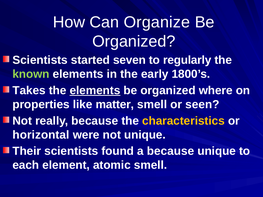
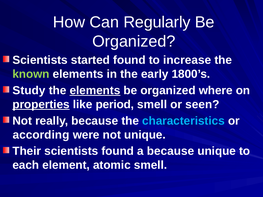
Organize: Organize -> Regularly
started seven: seven -> found
regularly: regularly -> increase
Takes: Takes -> Study
properties underline: none -> present
matter: matter -> period
characteristics colour: yellow -> light blue
horizontal: horizontal -> according
